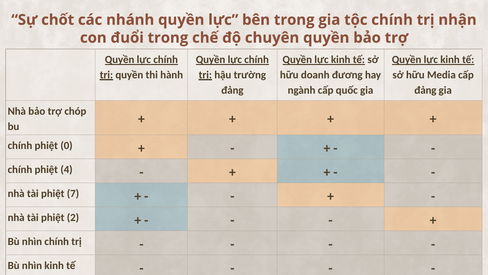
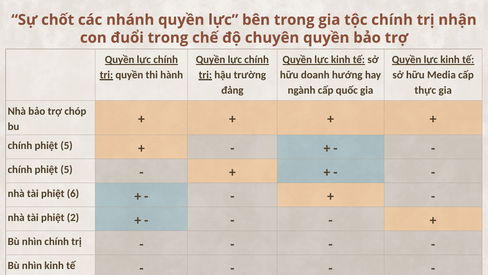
đương: đương -> hướng
đảng at (425, 90): đảng -> thực
0 at (67, 145): 0 -> 5
4 at (67, 169): 4 -> 5
7: 7 -> 6
